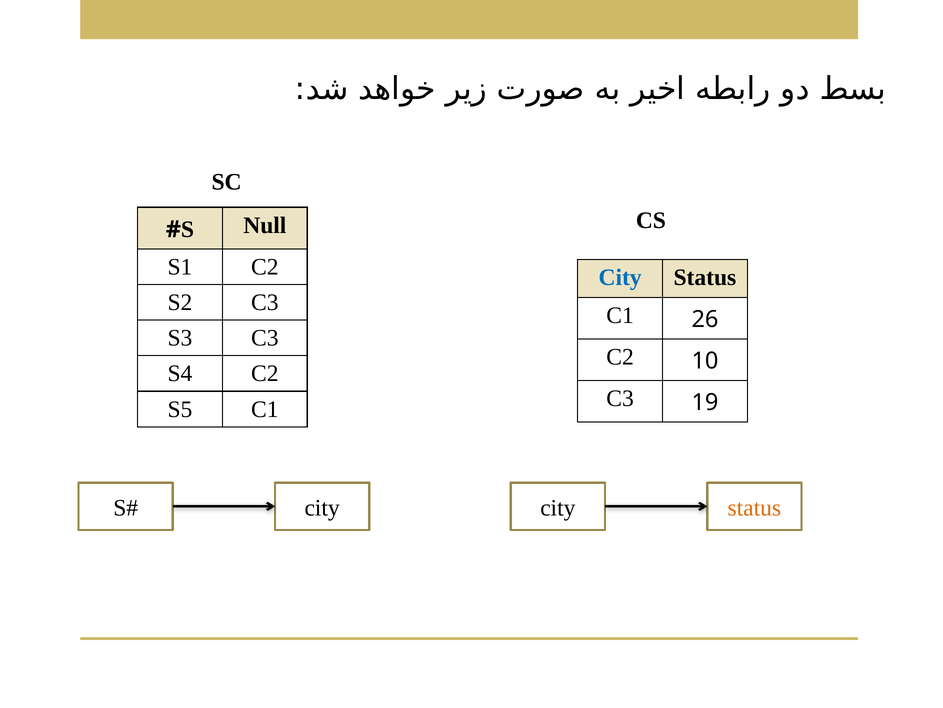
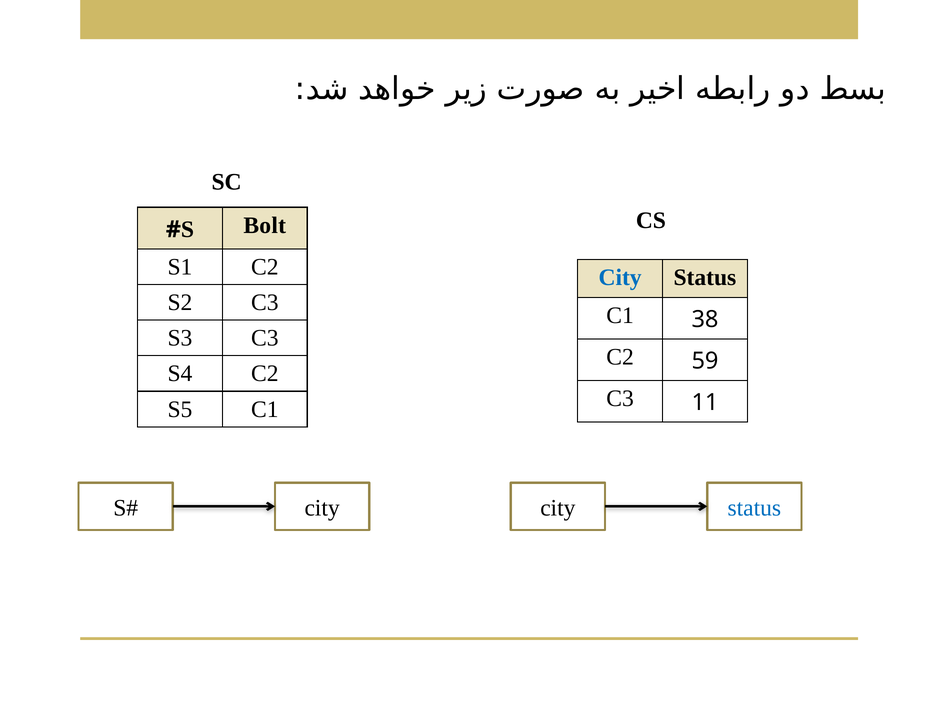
Null: Null -> Bolt
26: 26 -> 38
10: 10 -> 59
19: 19 -> 11
status at (754, 507) colour: orange -> blue
